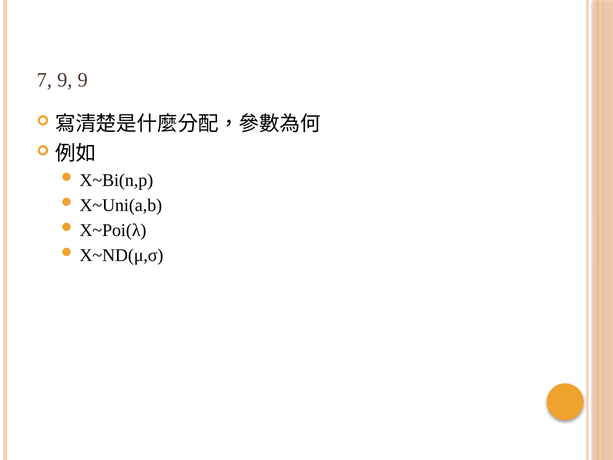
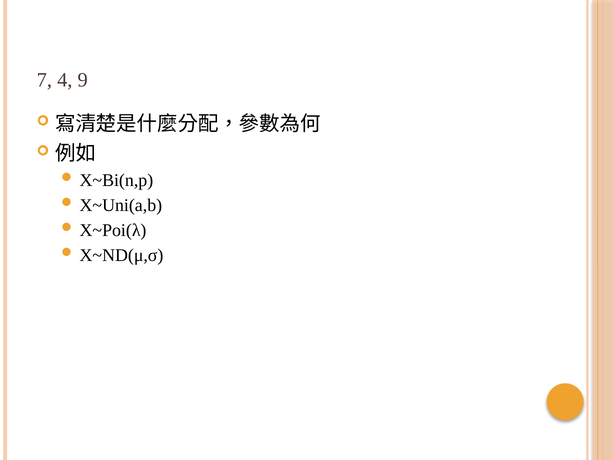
7 9: 9 -> 4
